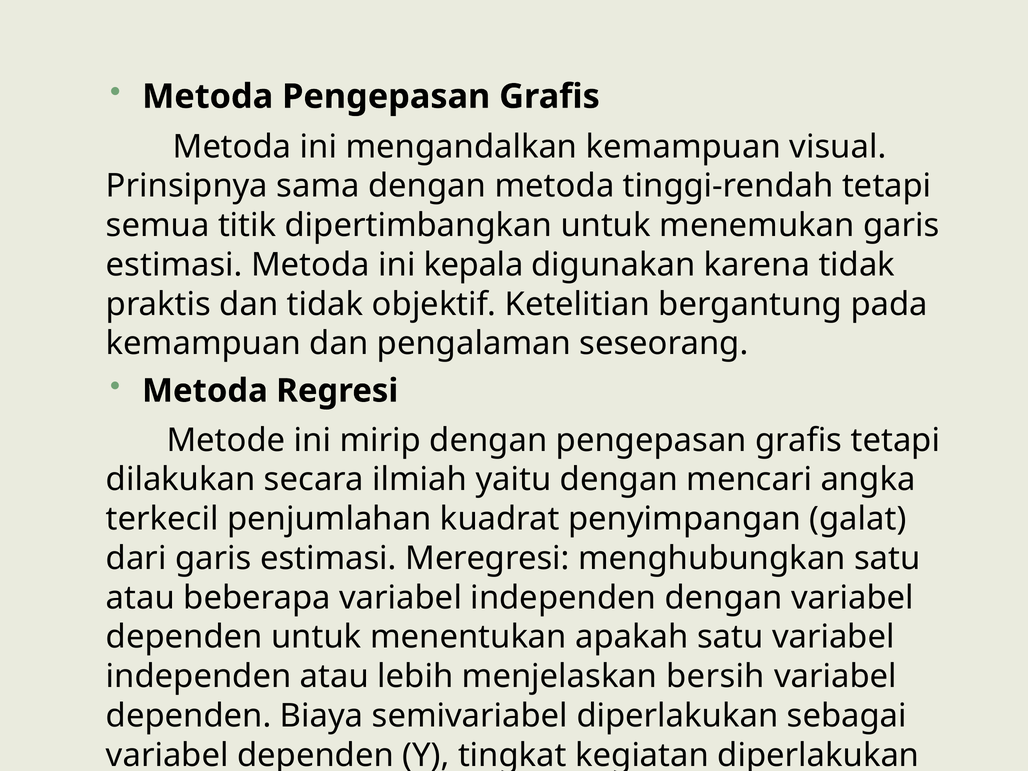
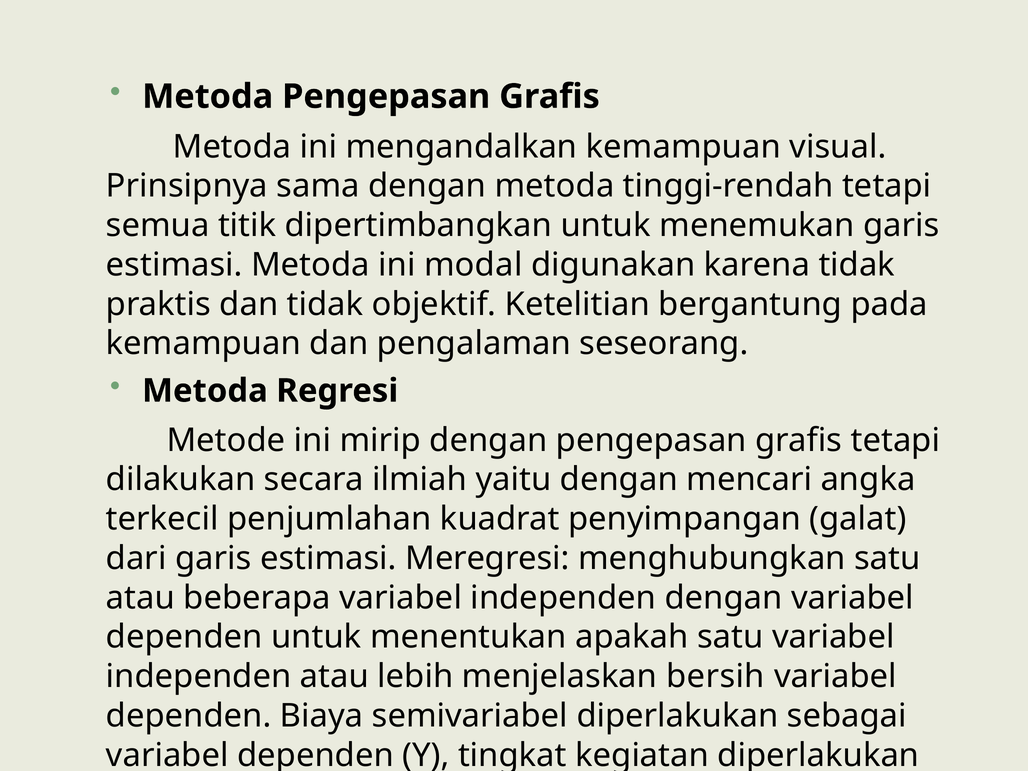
kepala: kepala -> modal
